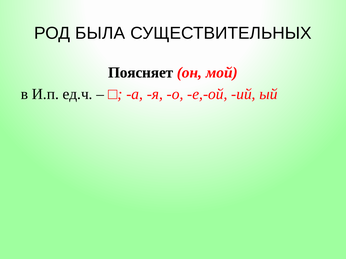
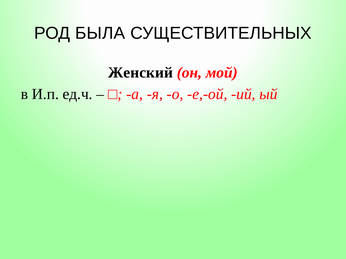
Поясняет: Поясняет -> Женский
